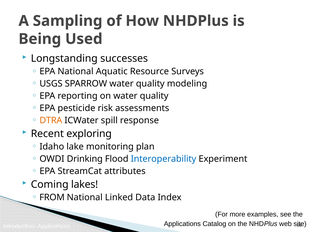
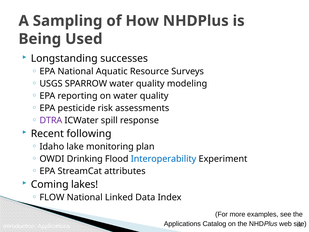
DTRA colour: orange -> purple
exploring: exploring -> following
FROM: FROM -> FLOW
